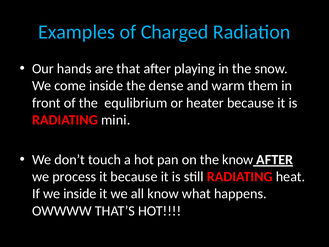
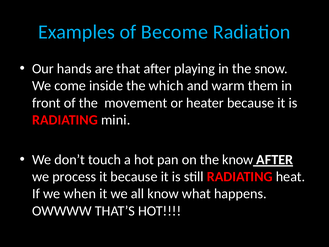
Charged: Charged -> Become
dense: dense -> which
equlibrium: equlibrium -> movement
we inside: inside -> when
